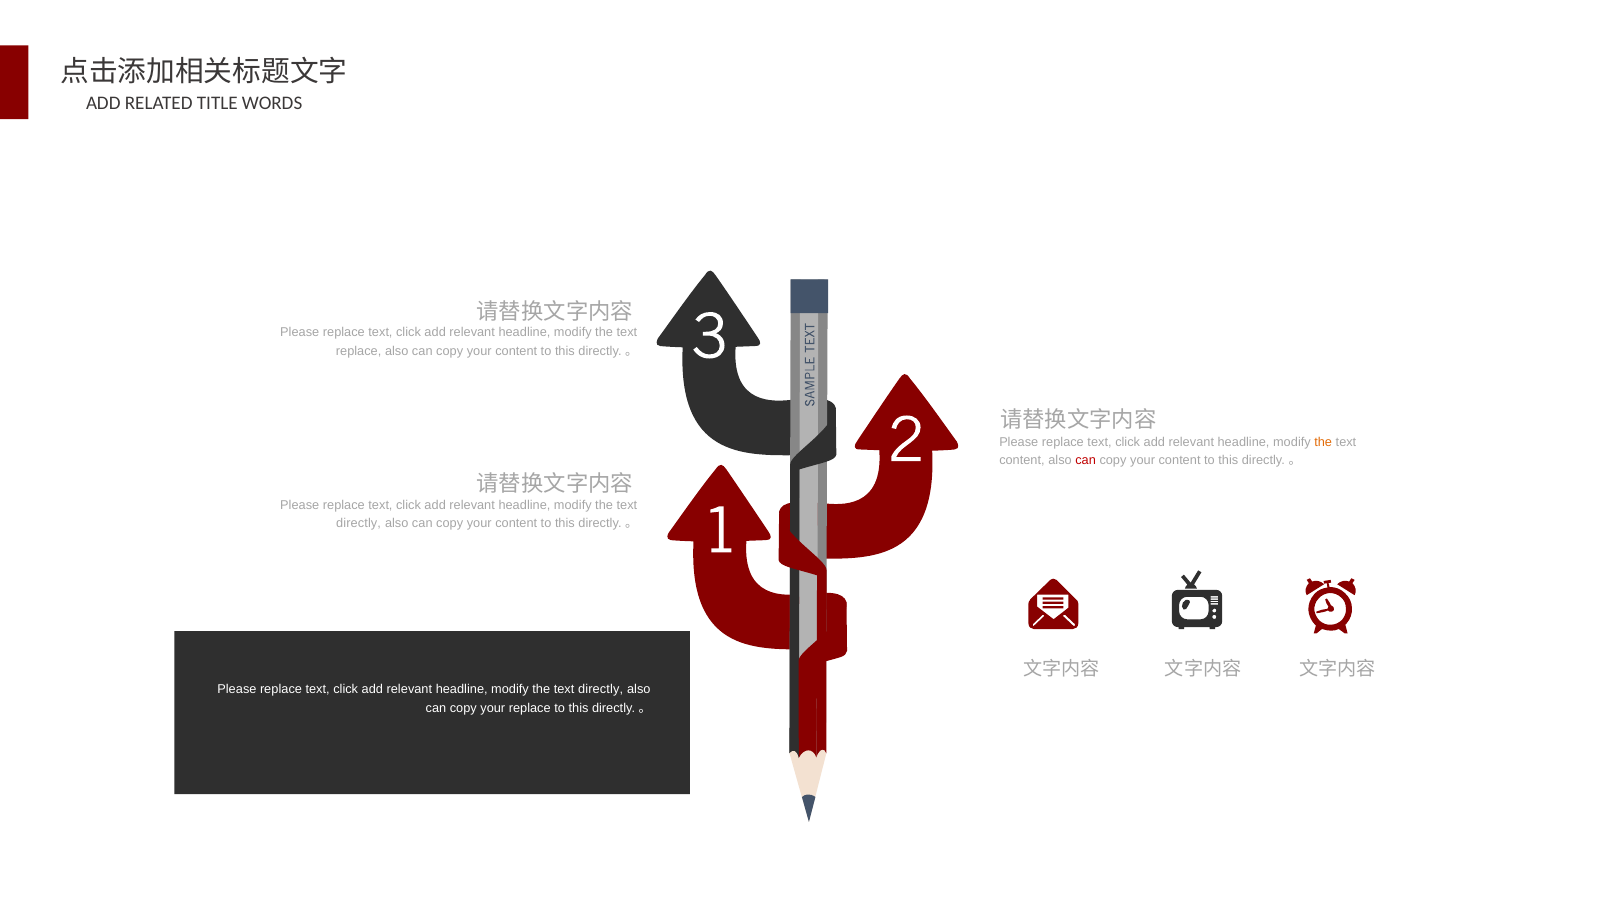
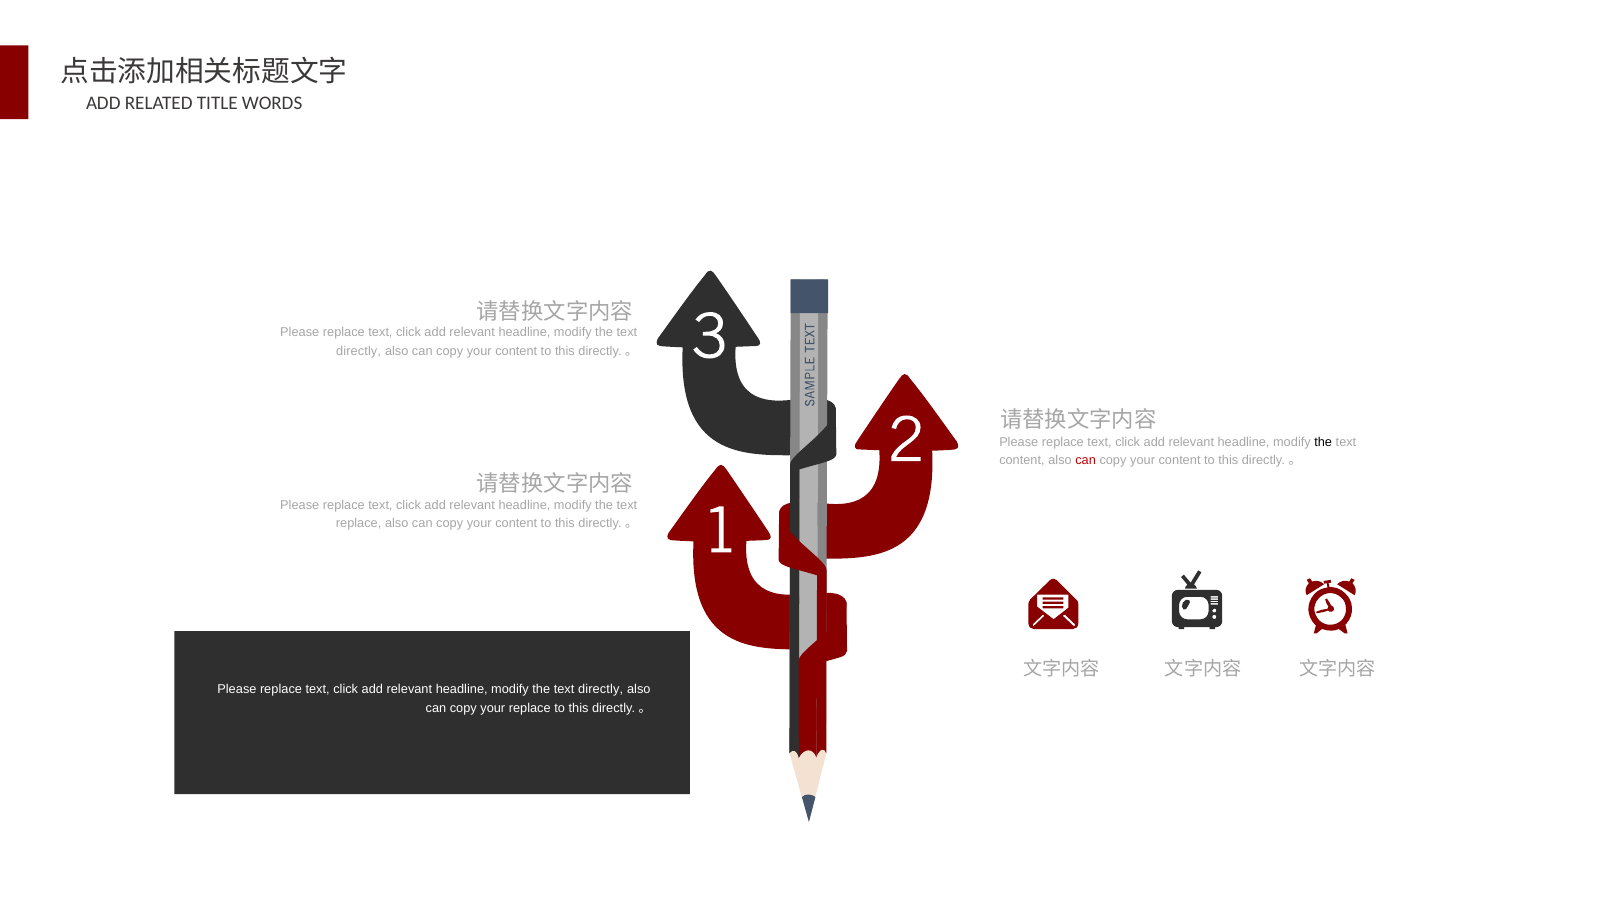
replace at (359, 351): replace -> directly
the at (1323, 442) colour: orange -> black
directly at (359, 523): directly -> replace
